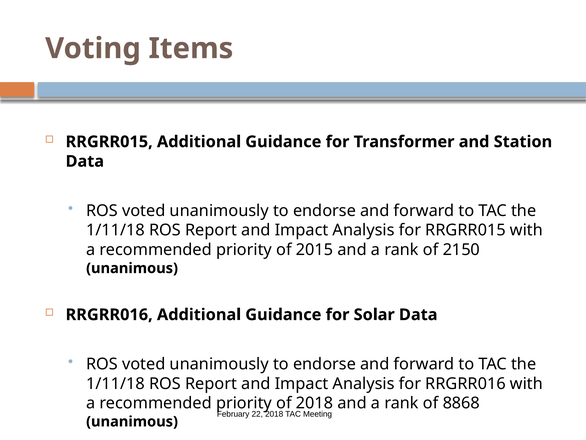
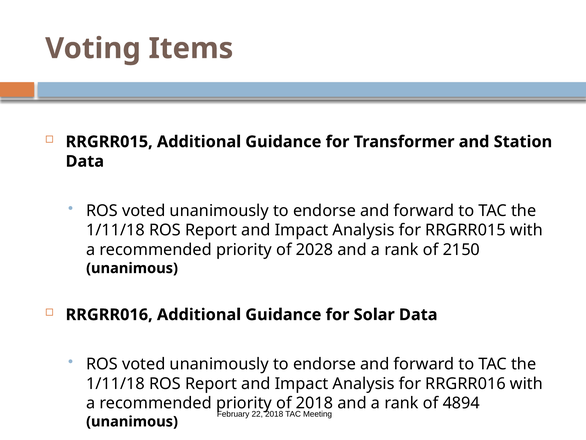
2015: 2015 -> 2028
8868: 8868 -> 4894
